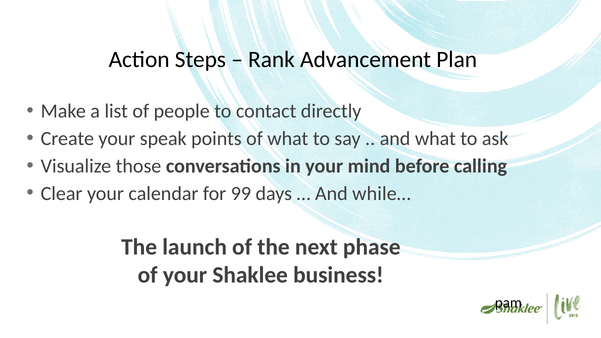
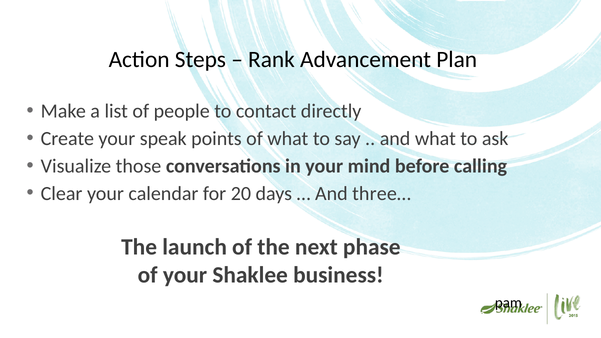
99: 99 -> 20
while…: while… -> three…
